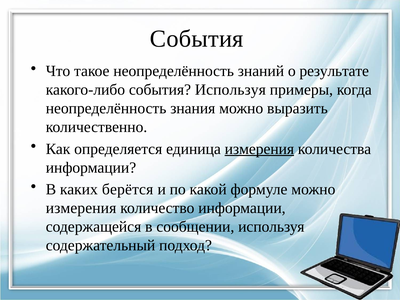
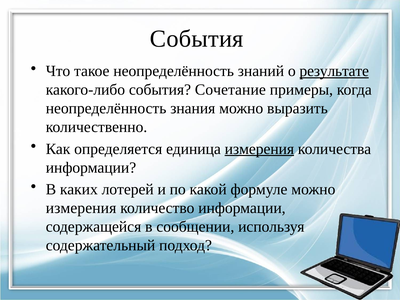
результате underline: none -> present
события Используя: Используя -> Сочетание
берётся: берётся -> лотерей
